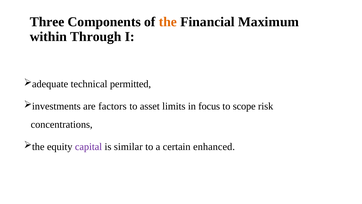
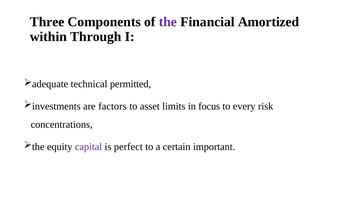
the colour: orange -> purple
Maximum: Maximum -> Amortized
scope: scope -> every
similar: similar -> perfect
enhanced: enhanced -> important
